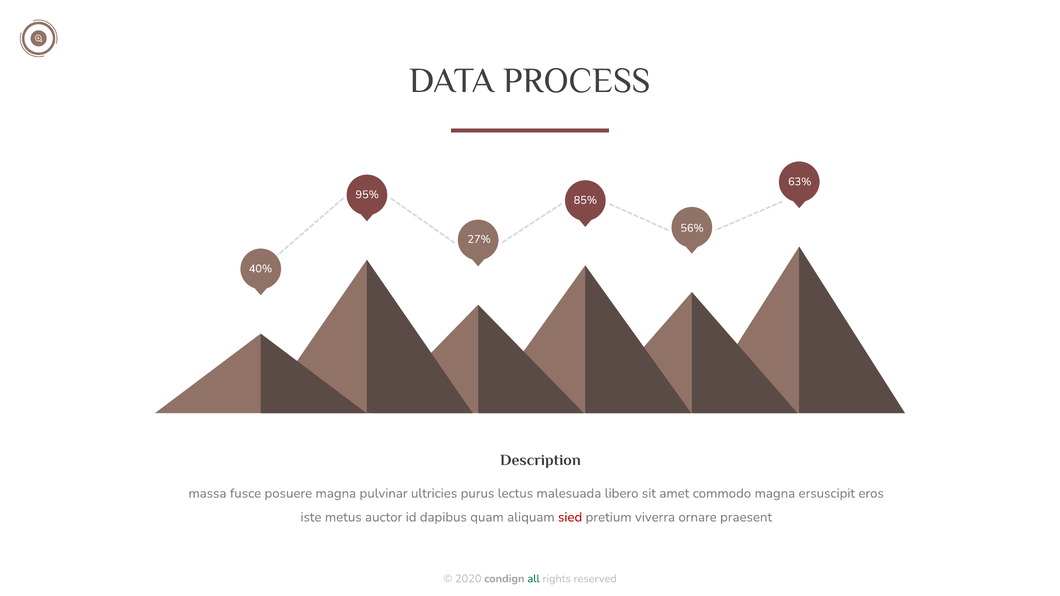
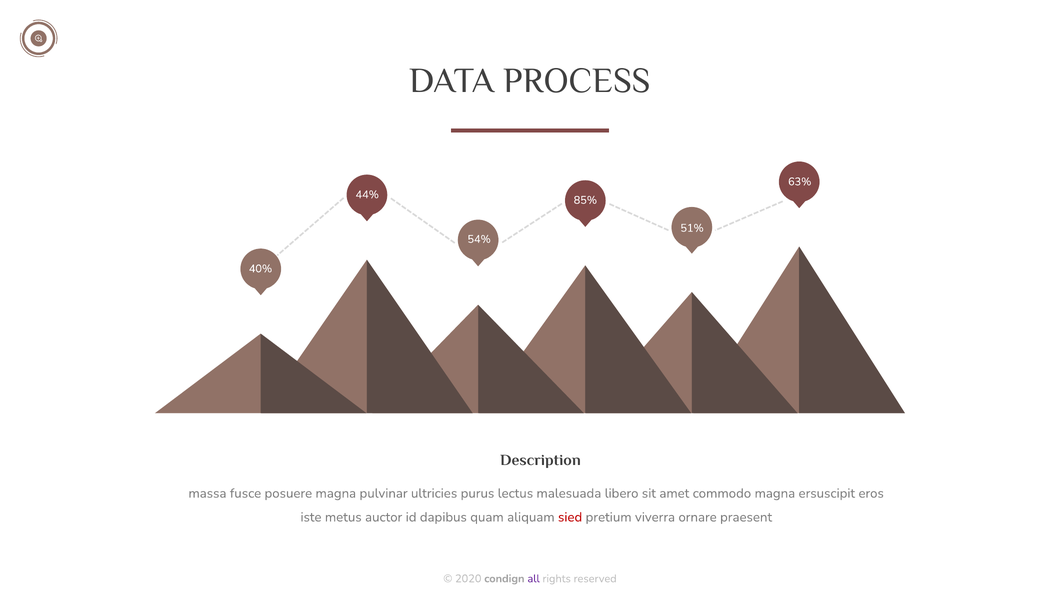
95%: 95% -> 44%
56%: 56% -> 51%
27%: 27% -> 54%
all colour: green -> purple
